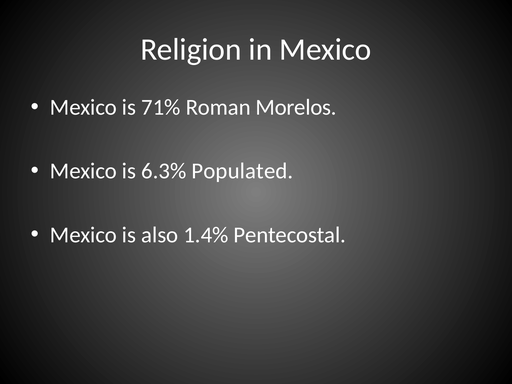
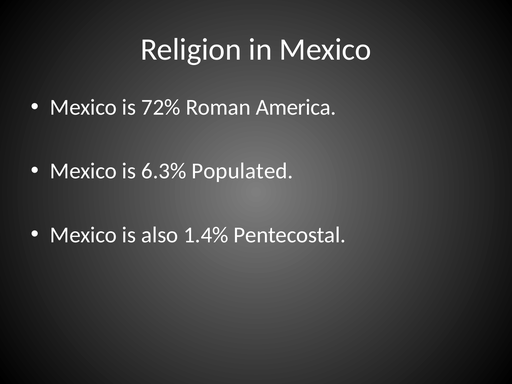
71%: 71% -> 72%
Morelos: Morelos -> America
